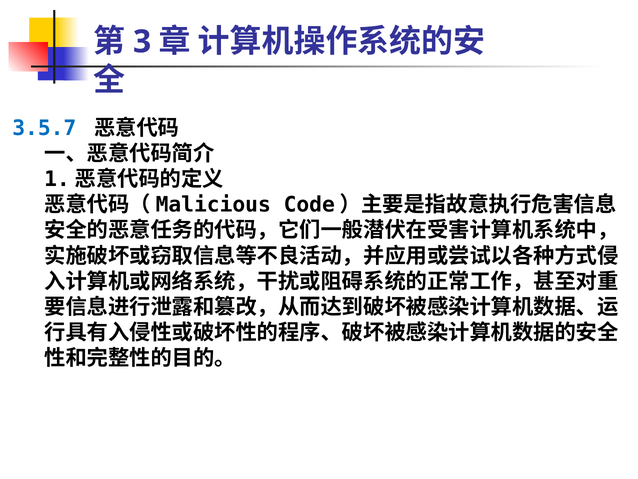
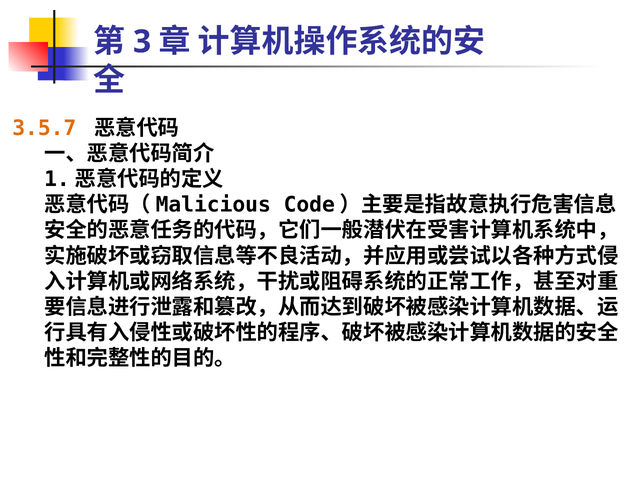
3.5.7 colour: blue -> orange
